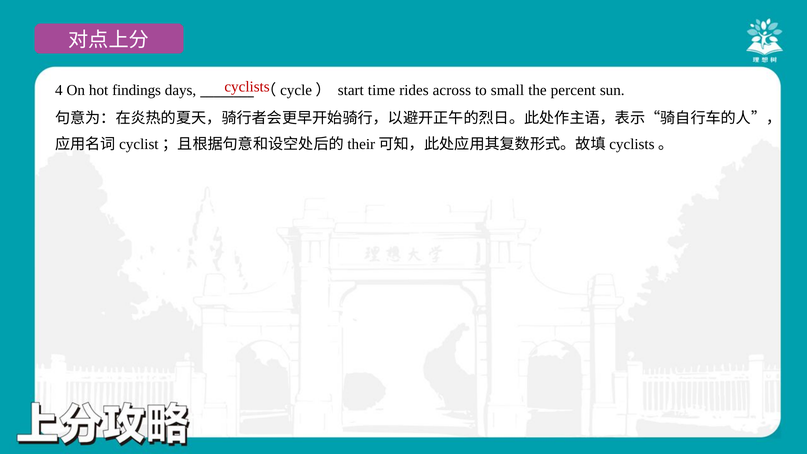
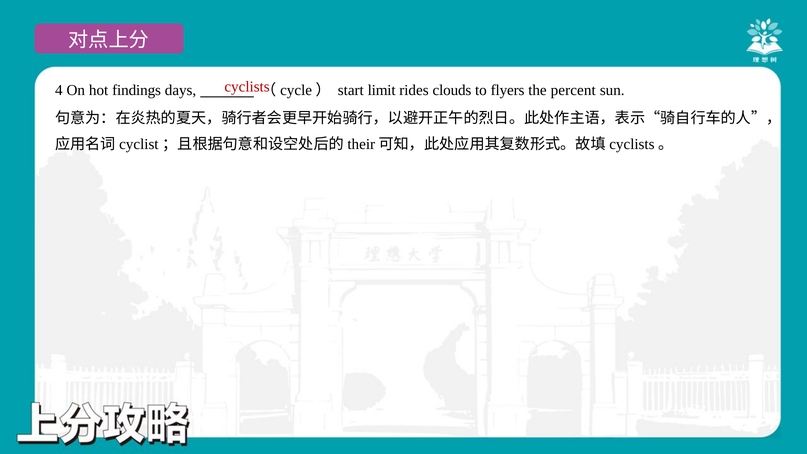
time: time -> limit
across: across -> clouds
small: small -> flyers
